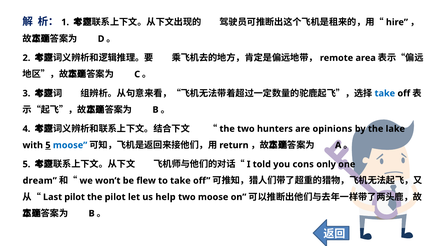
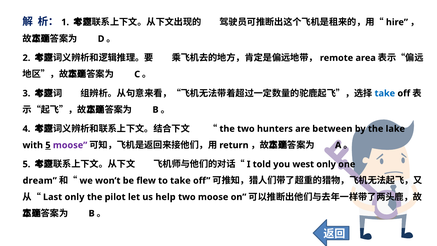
opinions: opinions -> between
moose at (70, 145) colour: blue -> purple
cons: cons -> west
pilot at (75, 197): pilot -> only
